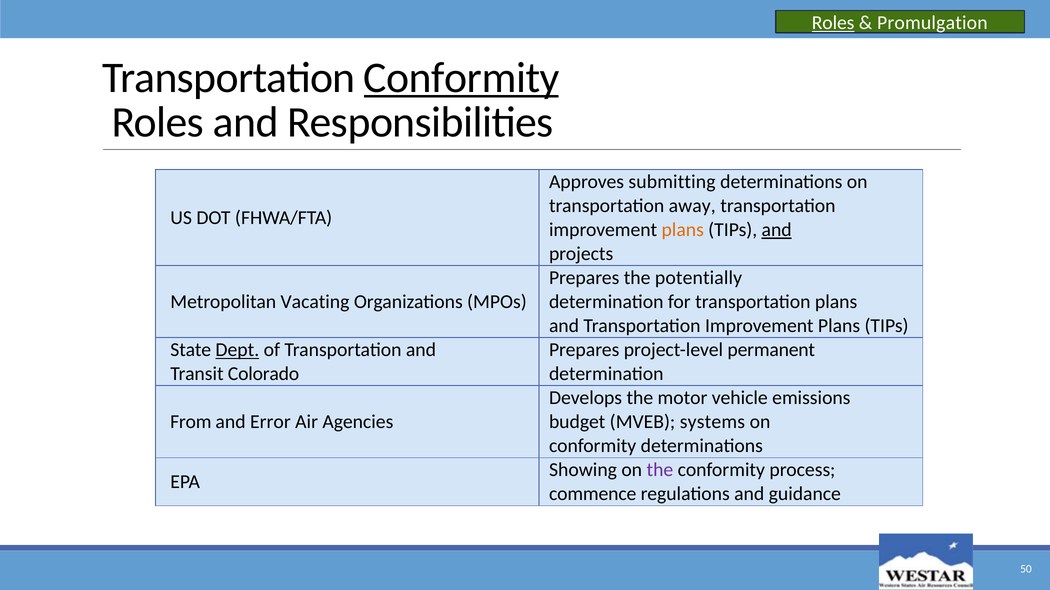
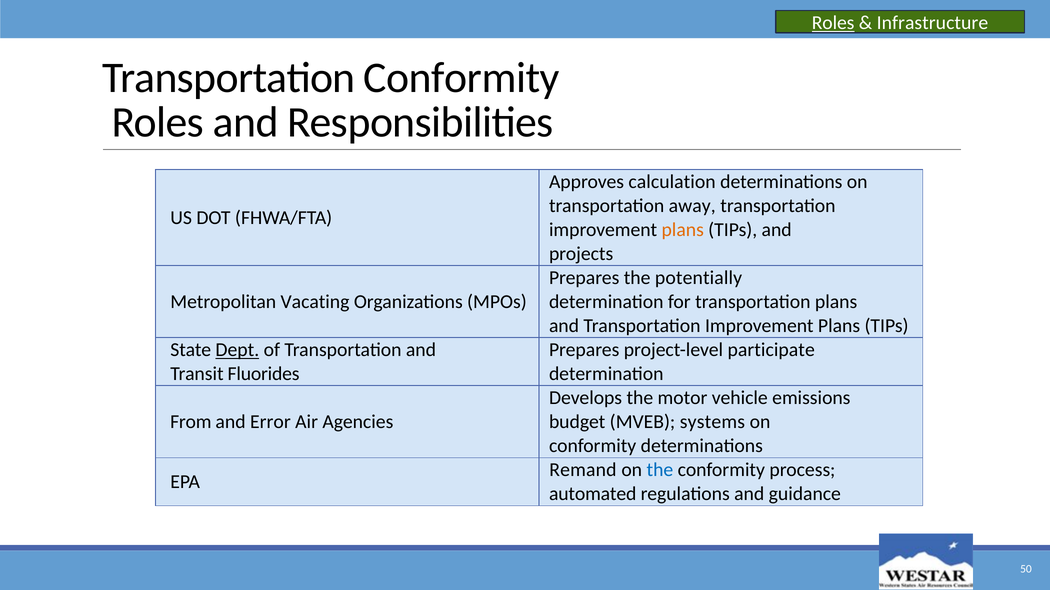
Promulgation: Promulgation -> Infrastructure
Conformity at (461, 78) underline: present -> none
submitting: submitting -> calculation
and at (777, 230) underline: present -> none
permanent: permanent -> participate
Colorado: Colorado -> Fluorides
Showing: Showing -> Remand
the at (660, 470) colour: purple -> blue
commence: commence -> automated
